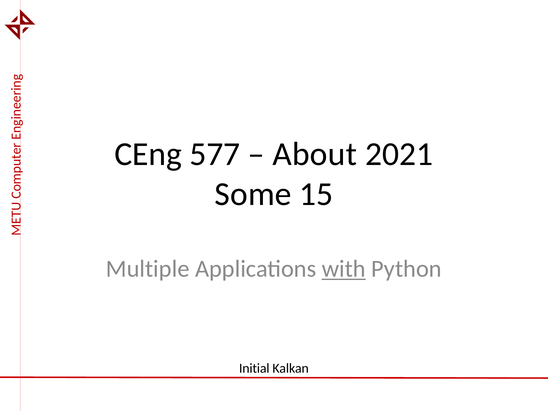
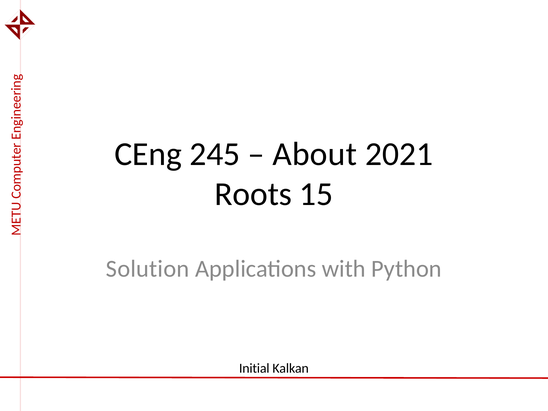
577: 577 -> 245
Some: Some -> Roots
Multiple: Multiple -> Solution
with underline: present -> none
